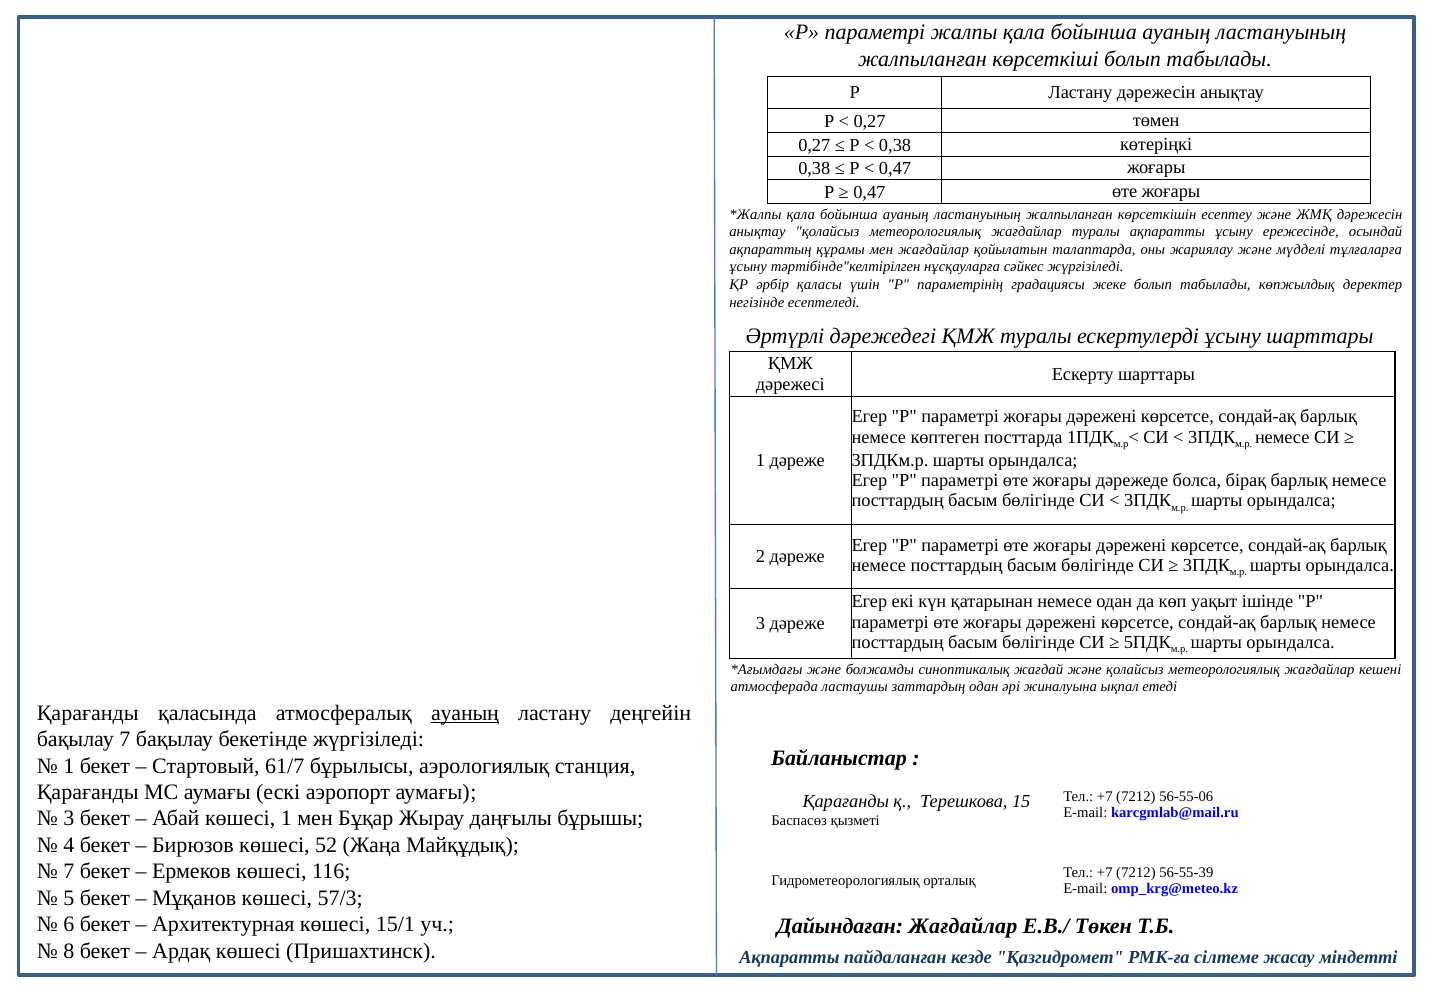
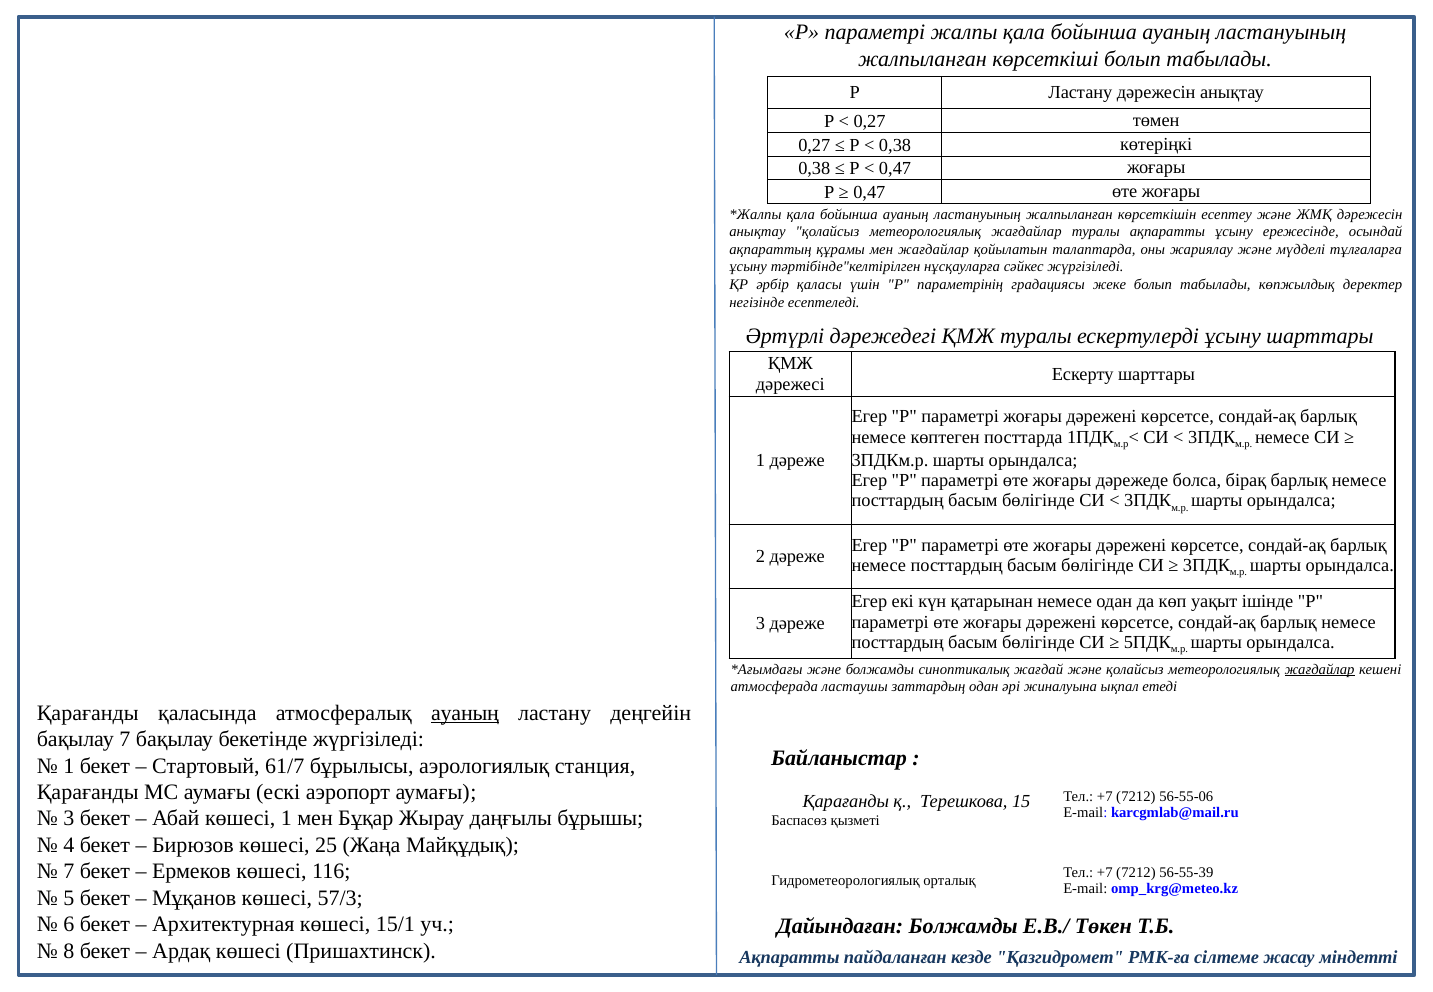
жағдайлар at (1320, 669) underline: none -> present
52: 52 -> 25
Дайындаған Жағдайлар: Жағдайлар -> Болжамды
